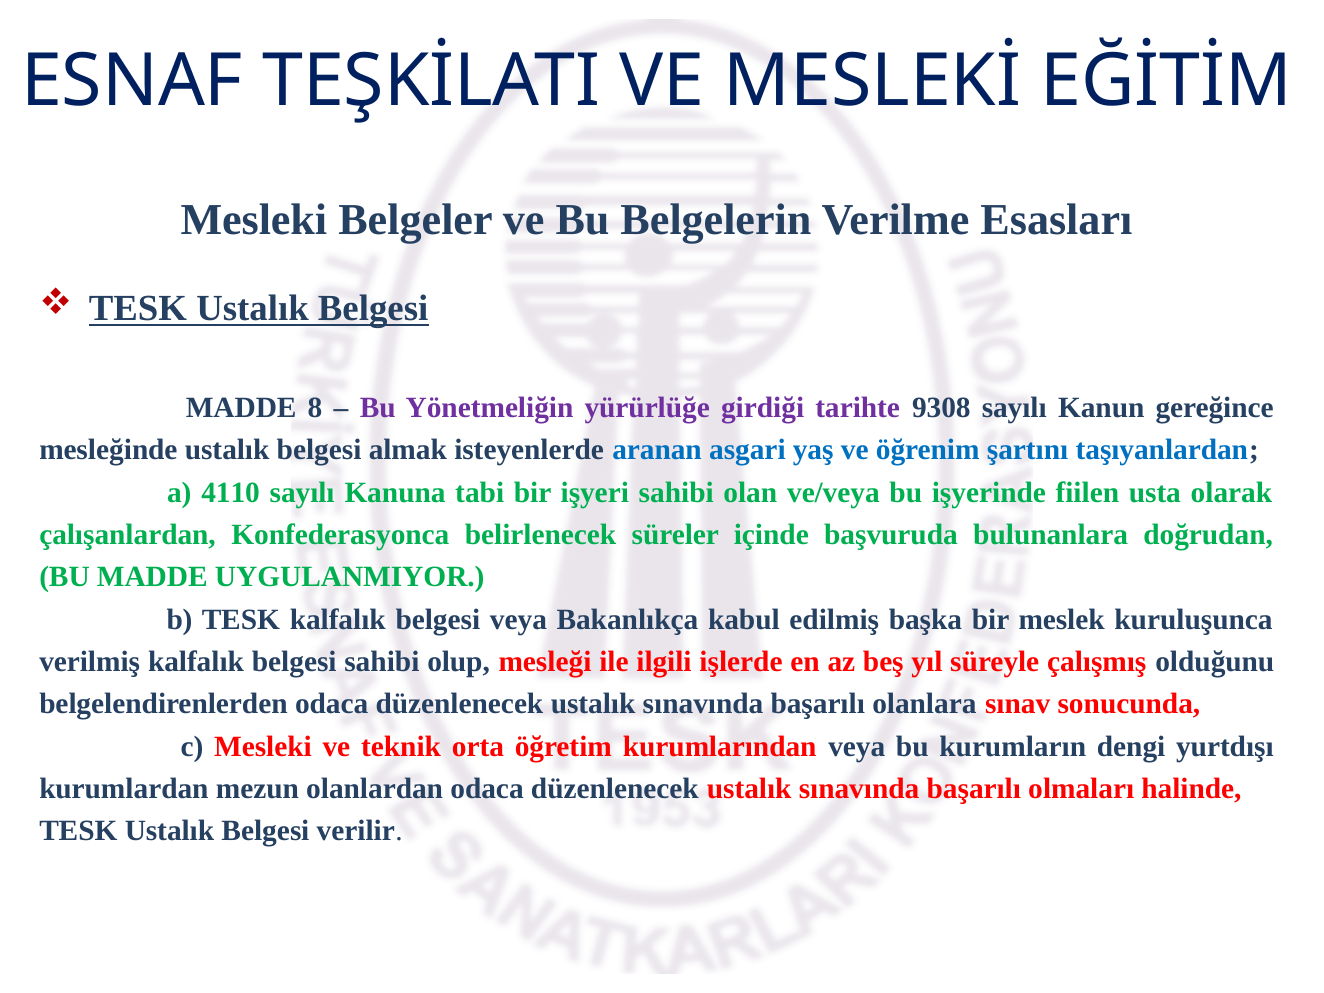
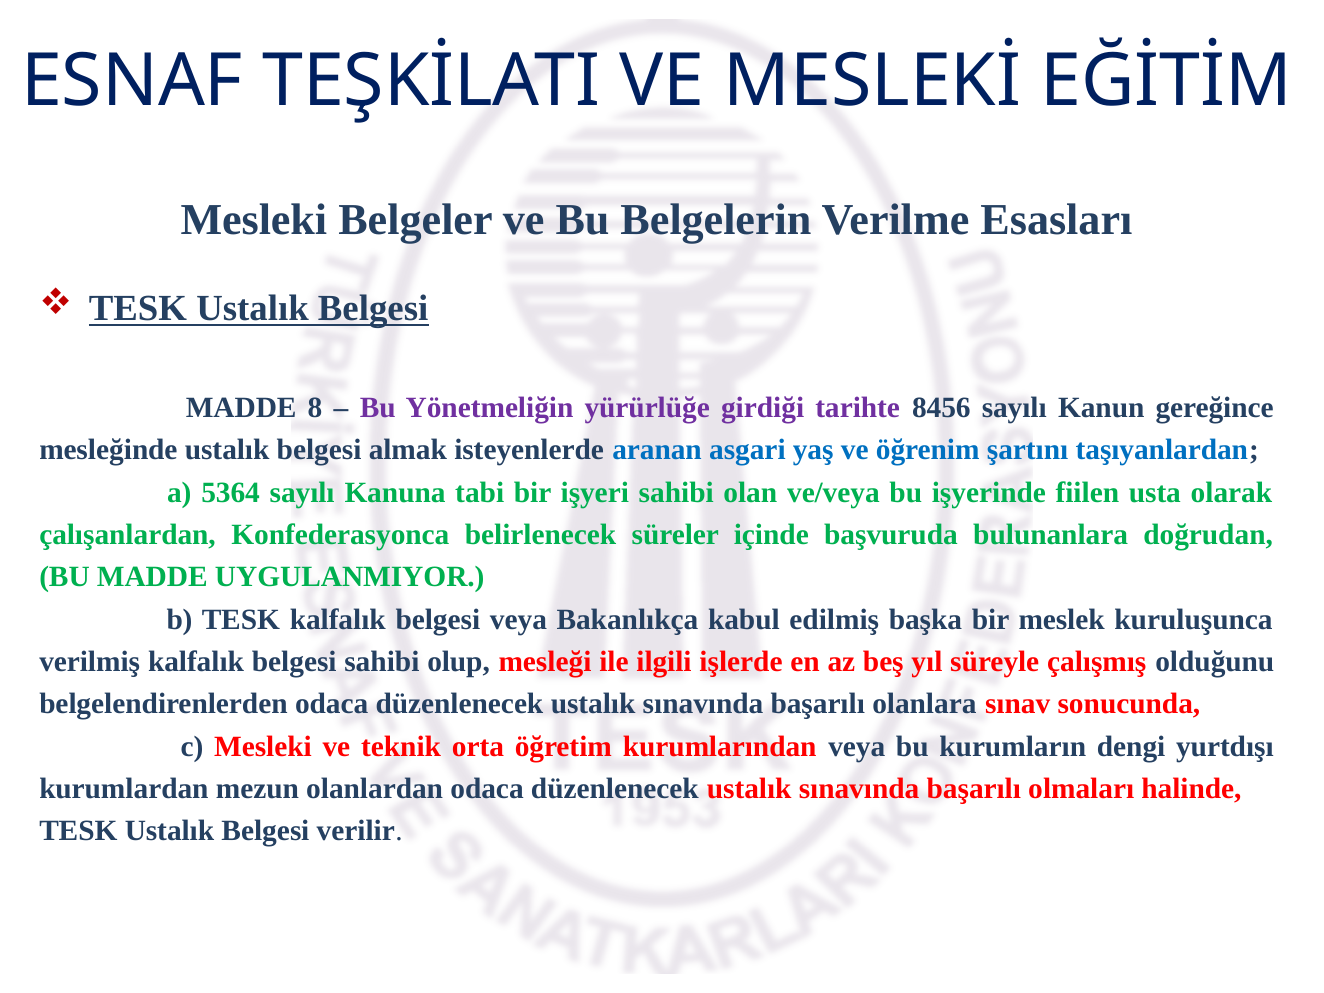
9308: 9308 -> 8456
4110: 4110 -> 5364
